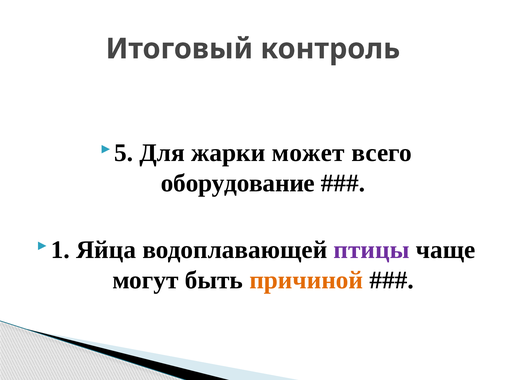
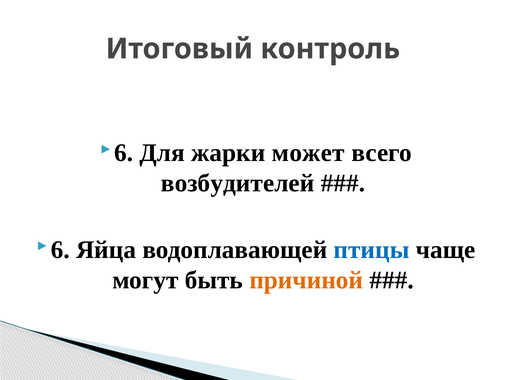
5 at (124, 153): 5 -> 6
оборудование: оборудование -> возбудителей
1 at (60, 249): 1 -> 6
птицы colour: purple -> blue
